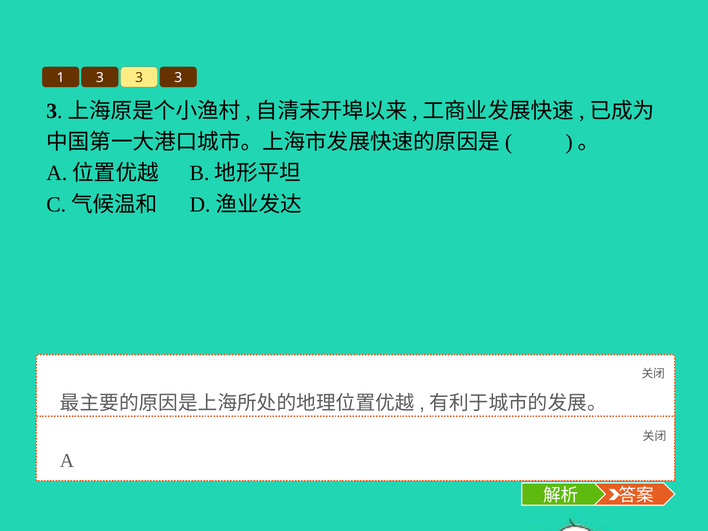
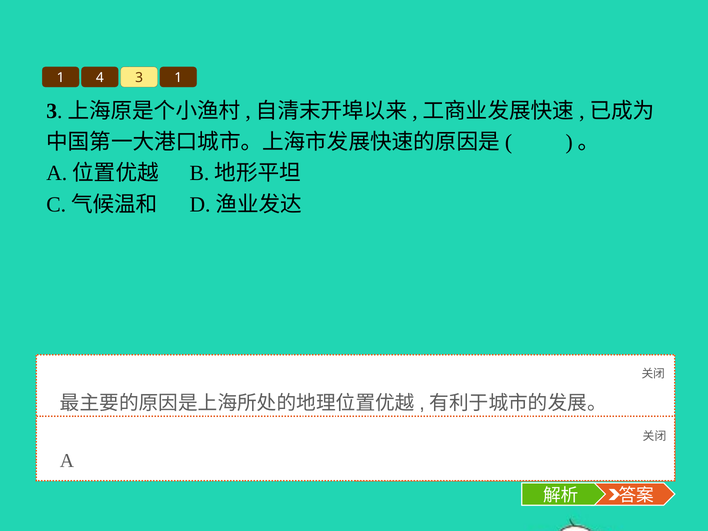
1 3: 3 -> 4
3 at (178, 78): 3 -> 1
